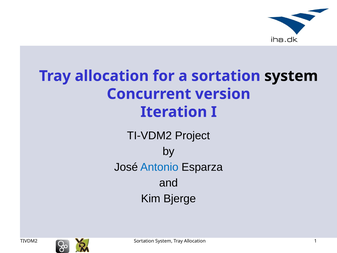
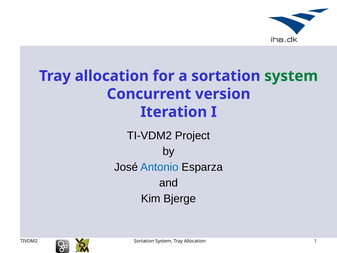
system at (291, 76) colour: black -> green
